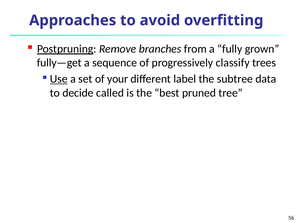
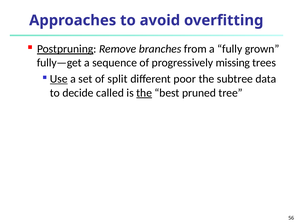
classify: classify -> missing
your: your -> split
label: label -> poor
the at (144, 93) underline: none -> present
